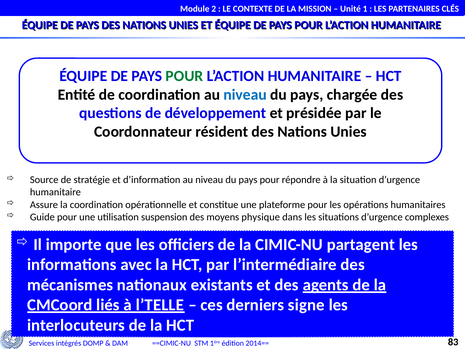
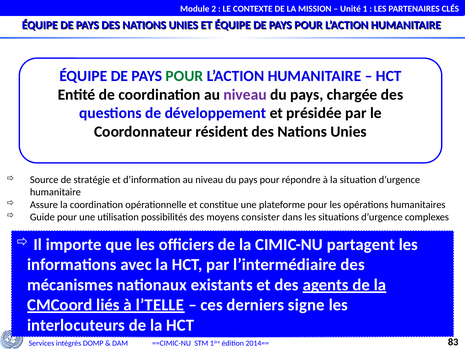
niveau at (245, 94) colour: blue -> purple
suspension: suspension -> possibilités
physique: physique -> consister
